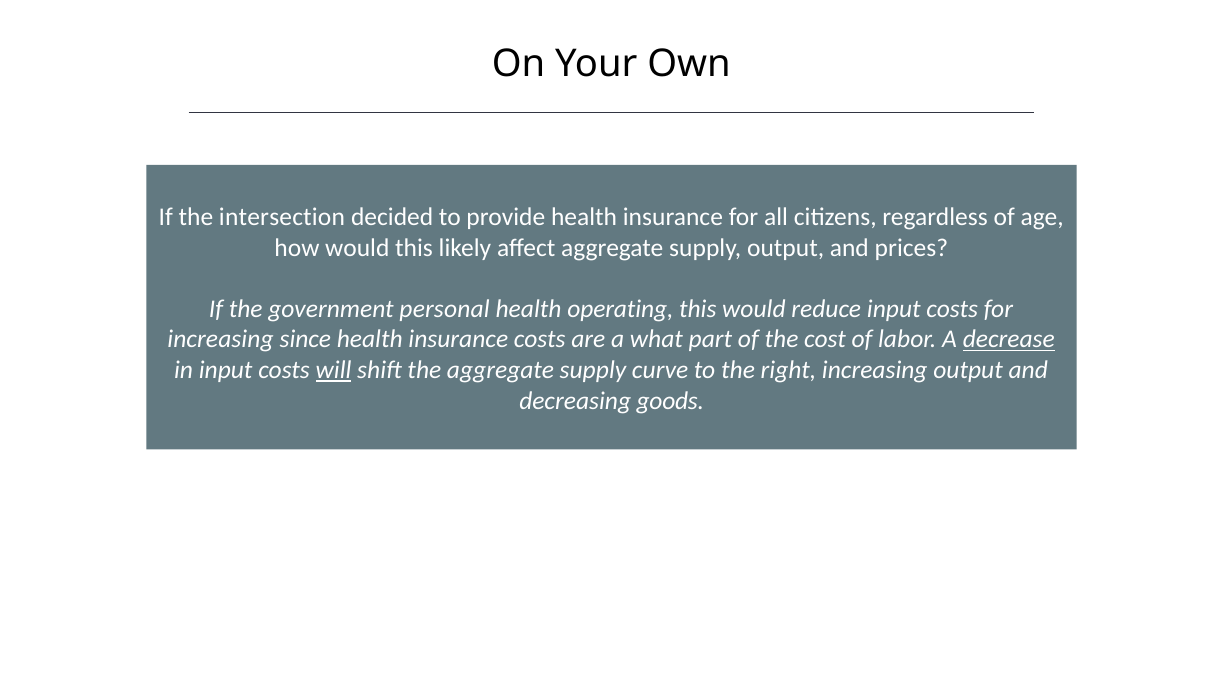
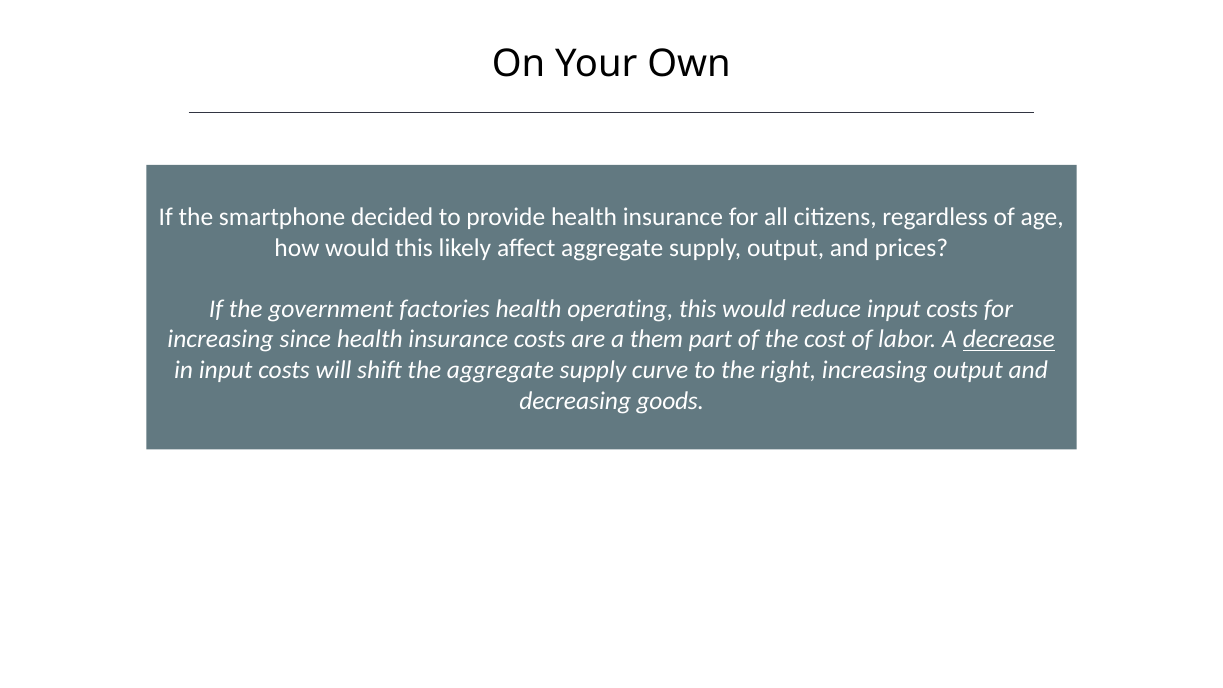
intersection: intersection -> smartphone
personal: personal -> factories
what: what -> them
will underline: present -> none
